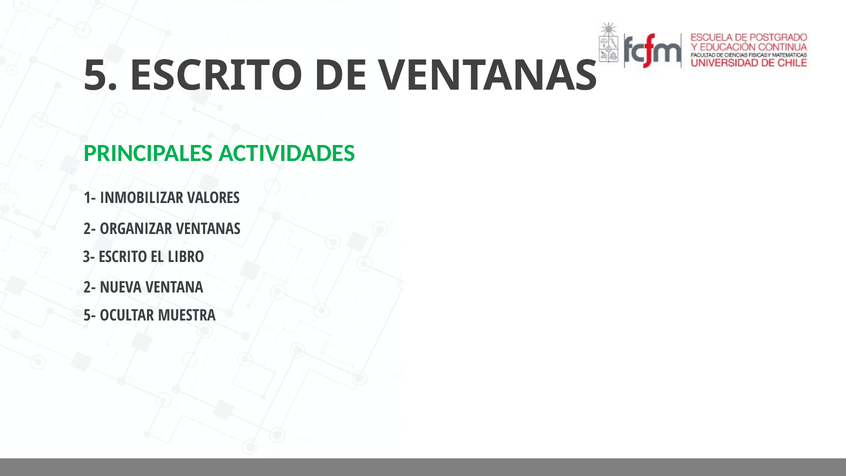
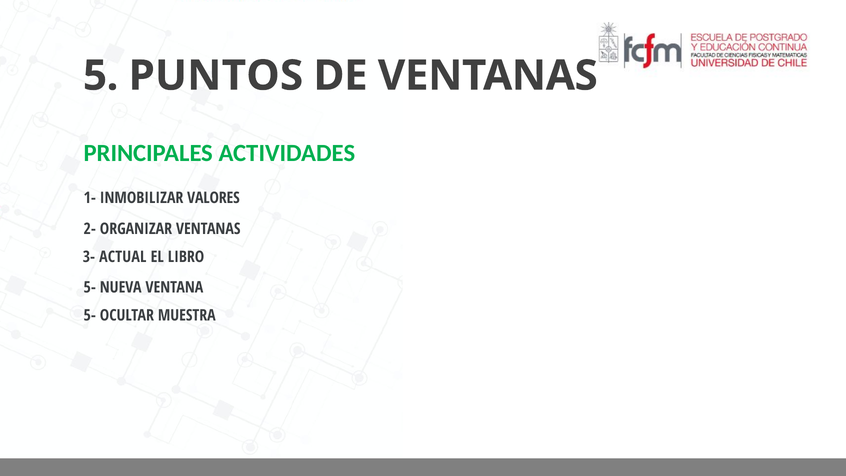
5 ESCRITO: ESCRITO -> PUNTOS
3- ESCRITO: ESCRITO -> ACTUAL
2- at (90, 287): 2- -> 5-
